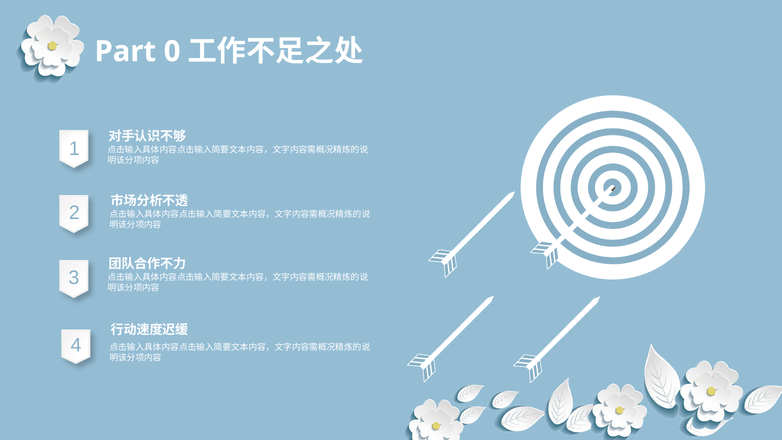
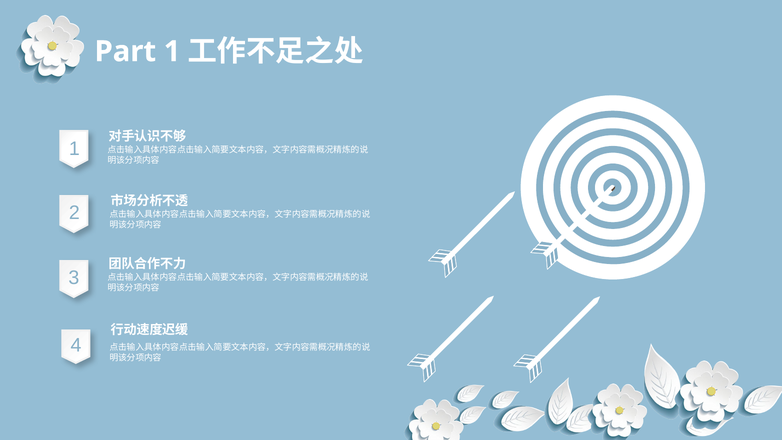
Part 0: 0 -> 1
